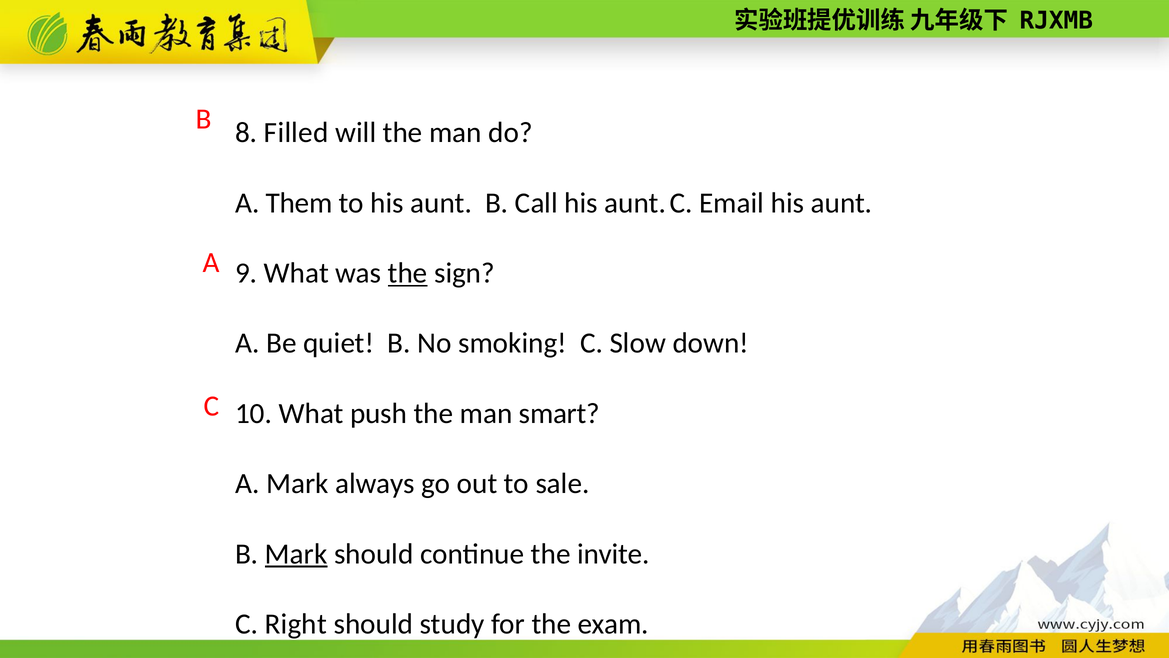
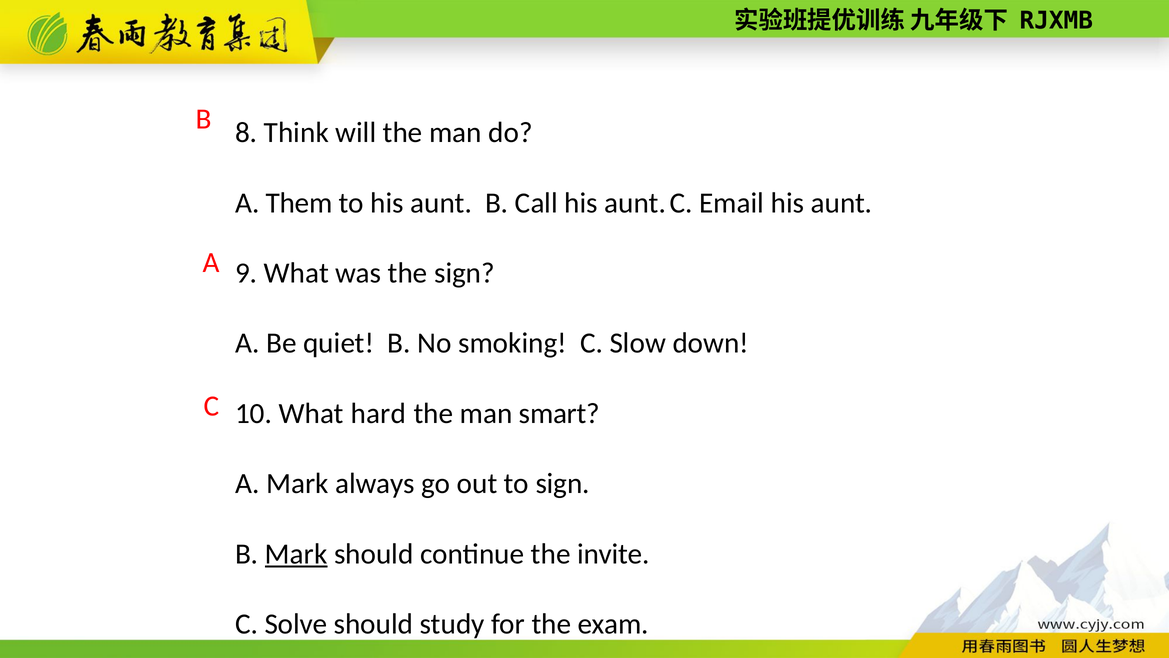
Filled: Filled -> Think
the at (408, 273) underline: present -> none
push: push -> hard
to sale: sale -> sign
Right: Right -> Solve
